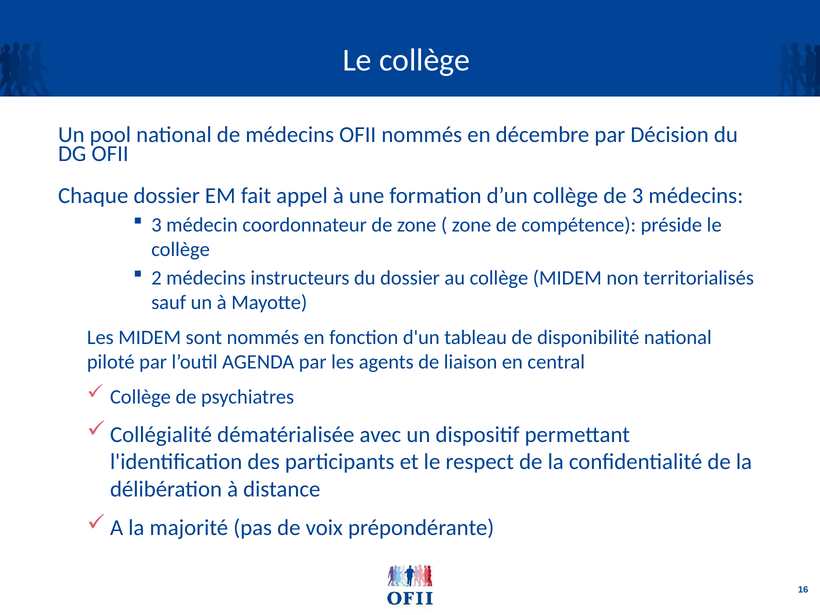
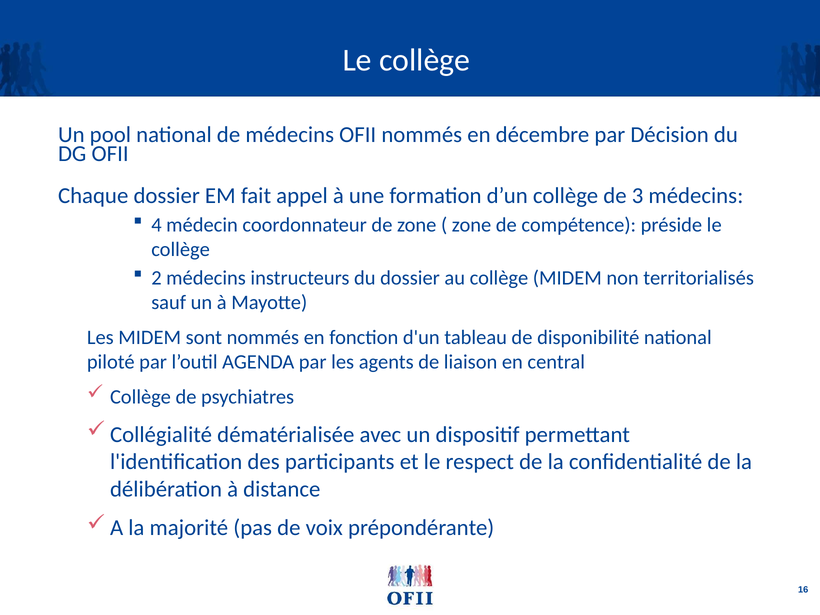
3 at (156, 225): 3 -> 4
